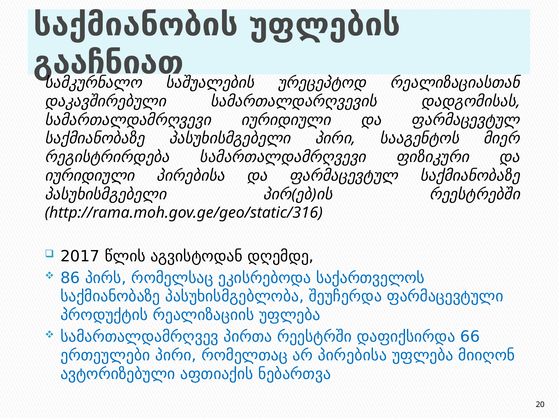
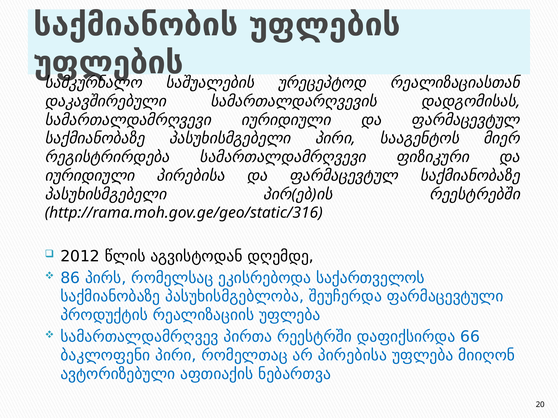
გააჩნიათ at (109, 63): გააჩნიათ -> უფლების
2017: 2017 -> 2012
ერთეულები: ერთეულები -> ბაკლოფენი
